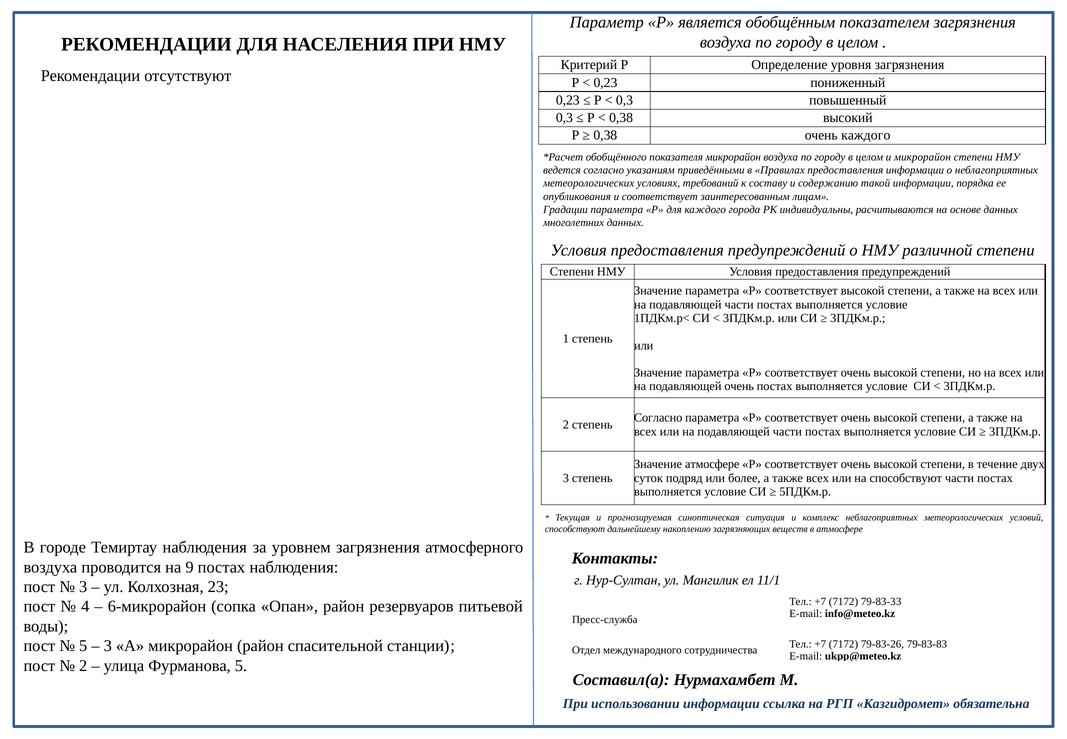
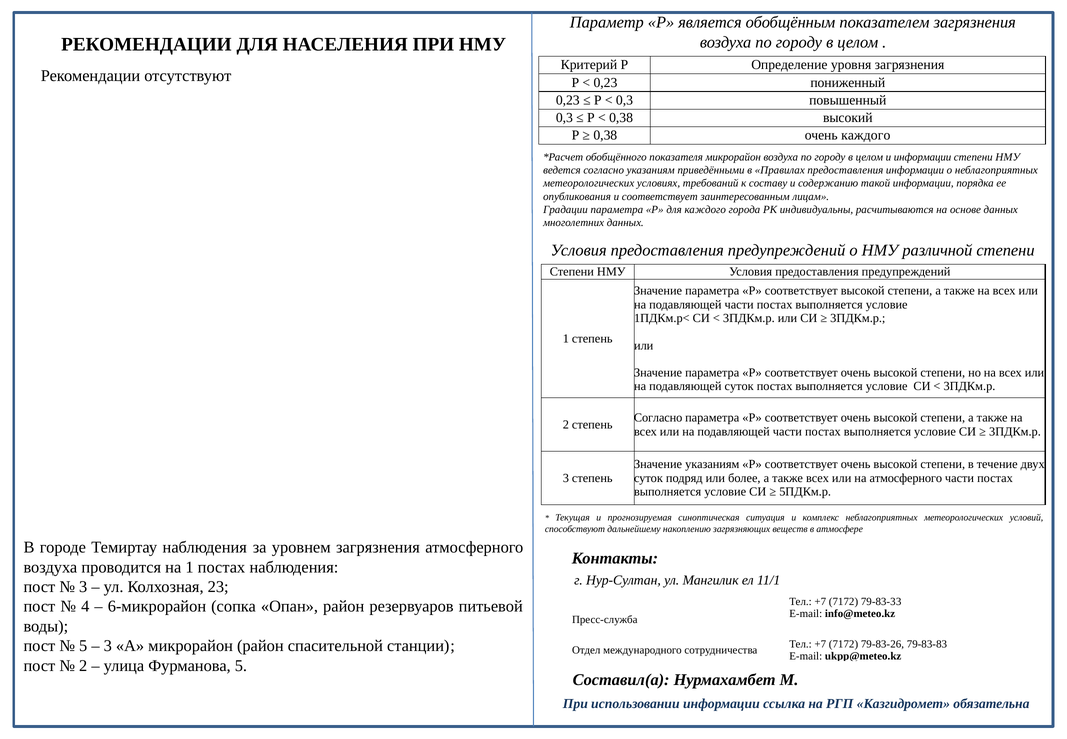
и микрорайон: микрорайон -> информации
подавляющей очень: очень -> суток
Значение атмосфере: атмосфере -> указаниям
на способствуют: способствуют -> атмосферного
на 9: 9 -> 1
